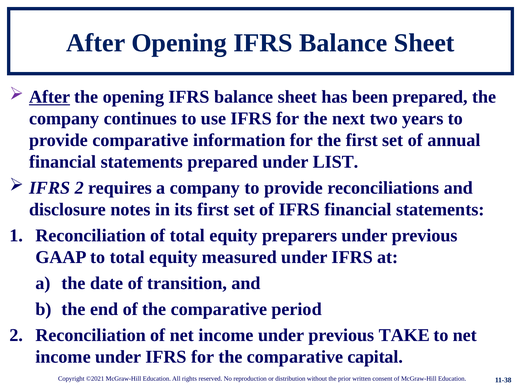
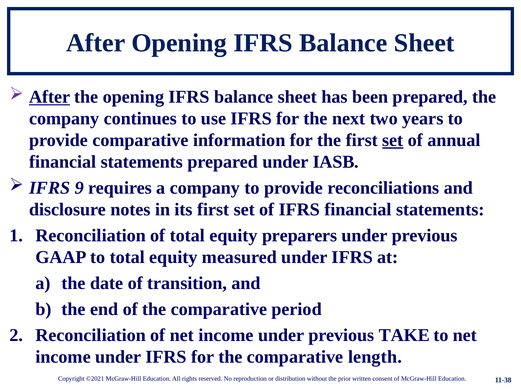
set at (393, 141) underline: none -> present
LIST: LIST -> IASB
IFRS 2: 2 -> 9
capital: capital -> length
